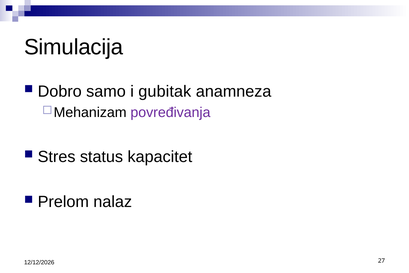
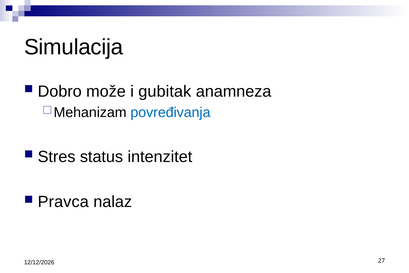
samo: samo -> može
povređivanja colour: purple -> blue
kapacitet: kapacitet -> intenzitet
Prelom: Prelom -> Pravca
